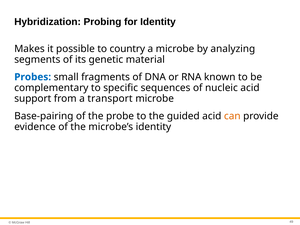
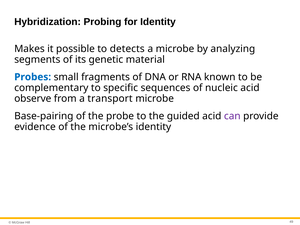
country: country -> detects
support: support -> observe
can colour: orange -> purple
